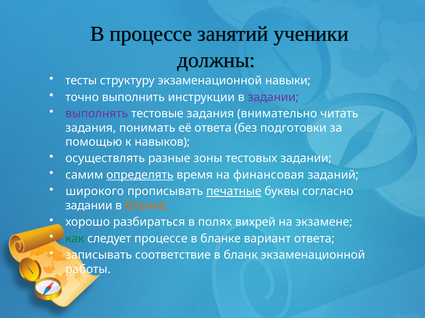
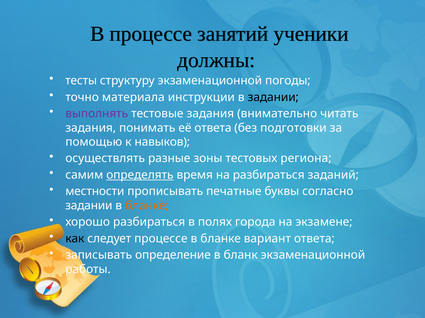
навыки: навыки -> погоды
выполнить: выполнить -> материала
задании at (273, 97) colour: purple -> black
тестовых задании: задании -> региона
на финансовая: финансовая -> разбираться
широкого: широкого -> местности
печатные underline: present -> none
вихрей: вихрей -> города
как colour: green -> black
соответствие: соответствие -> определение
